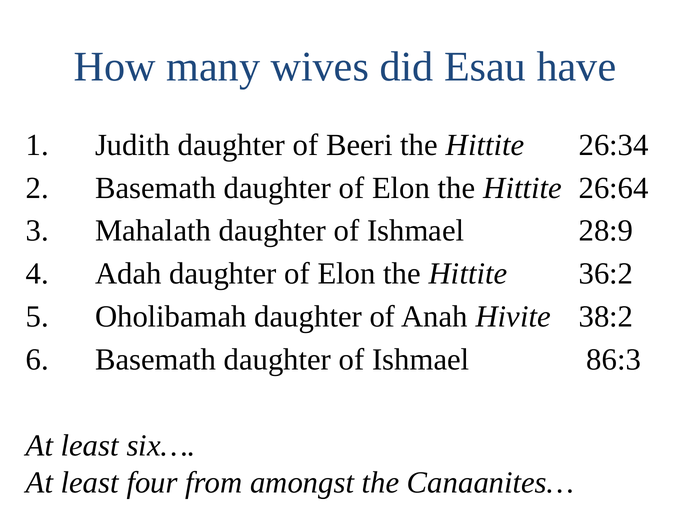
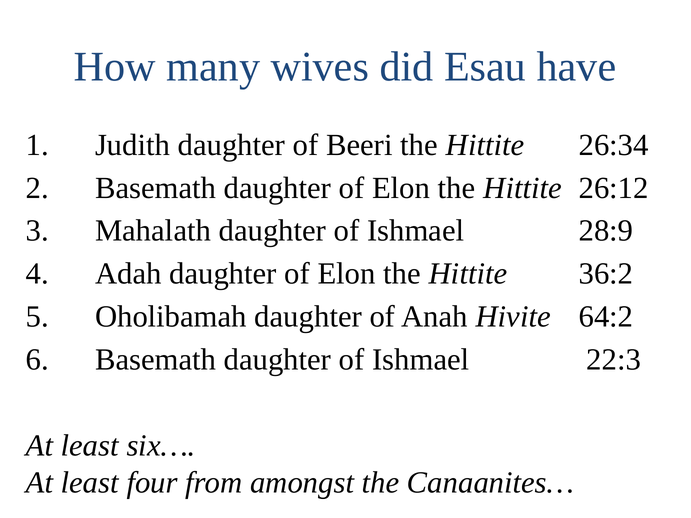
26:64: 26:64 -> 26:12
38:2: 38:2 -> 64:2
86:3: 86:3 -> 22:3
